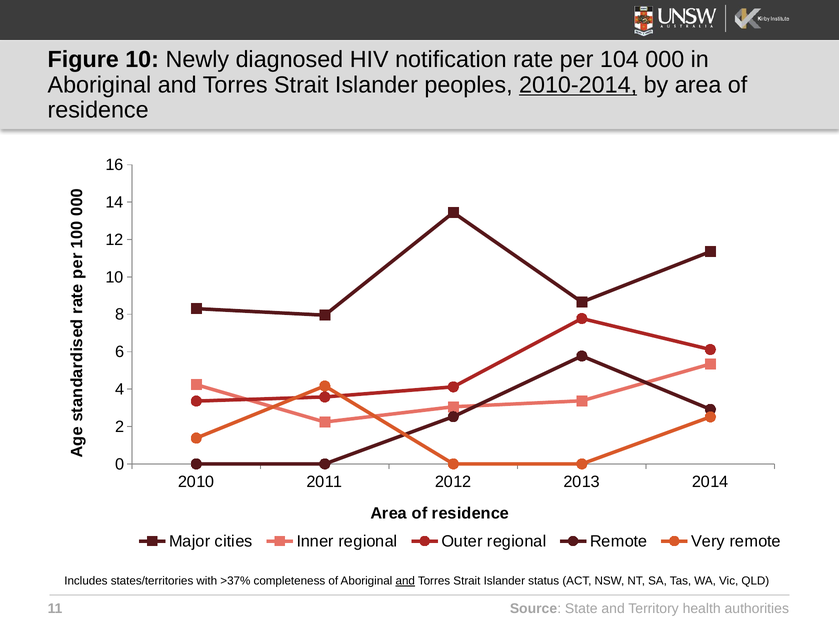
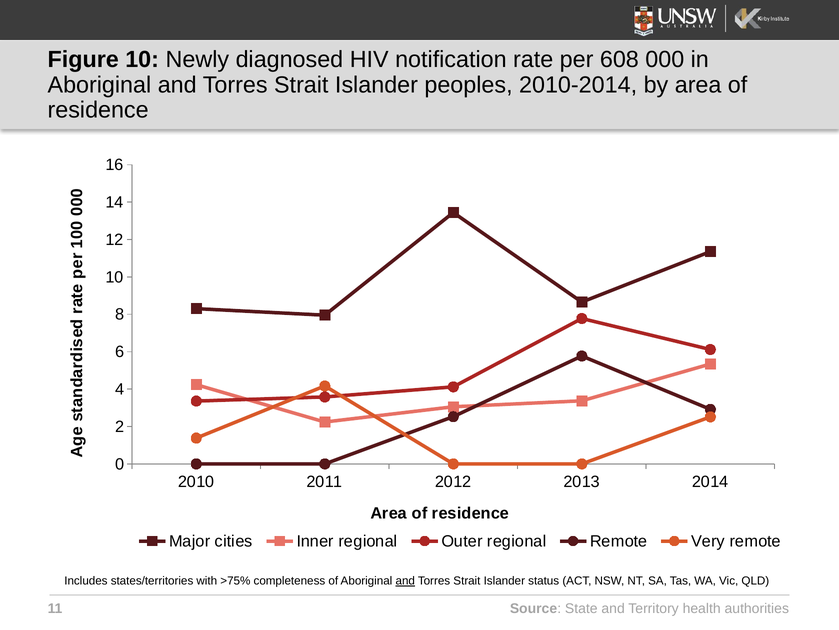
104: 104 -> 608
2010-2014 underline: present -> none
>37%: >37% -> >75%
